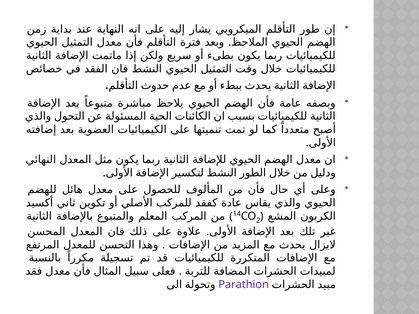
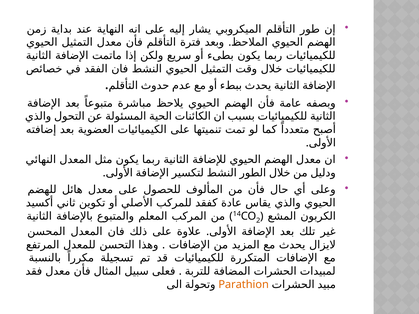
Parathion colour: purple -> orange
